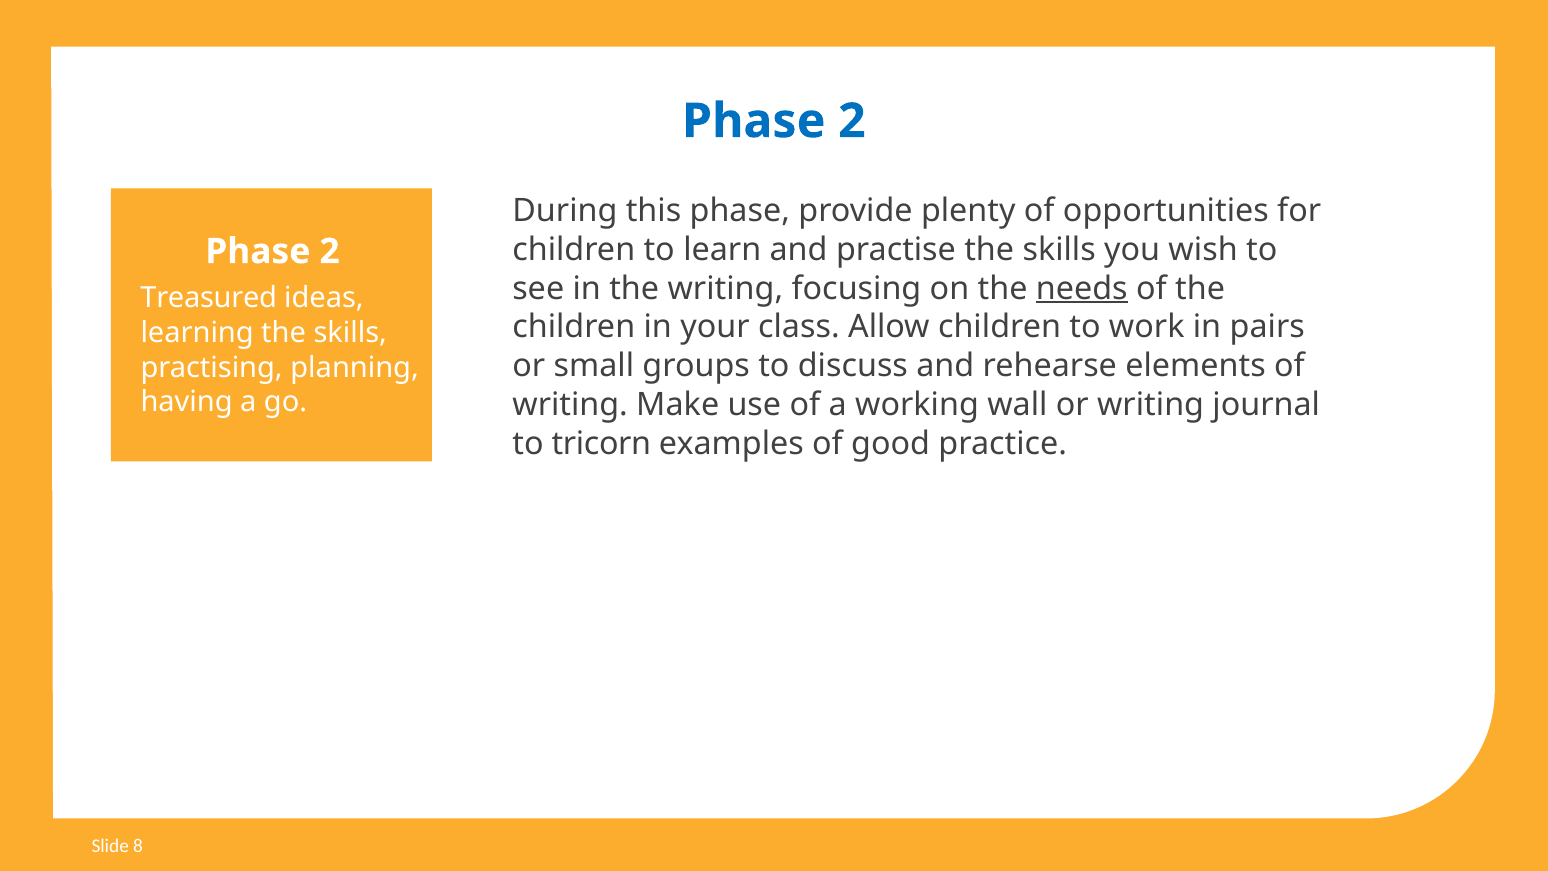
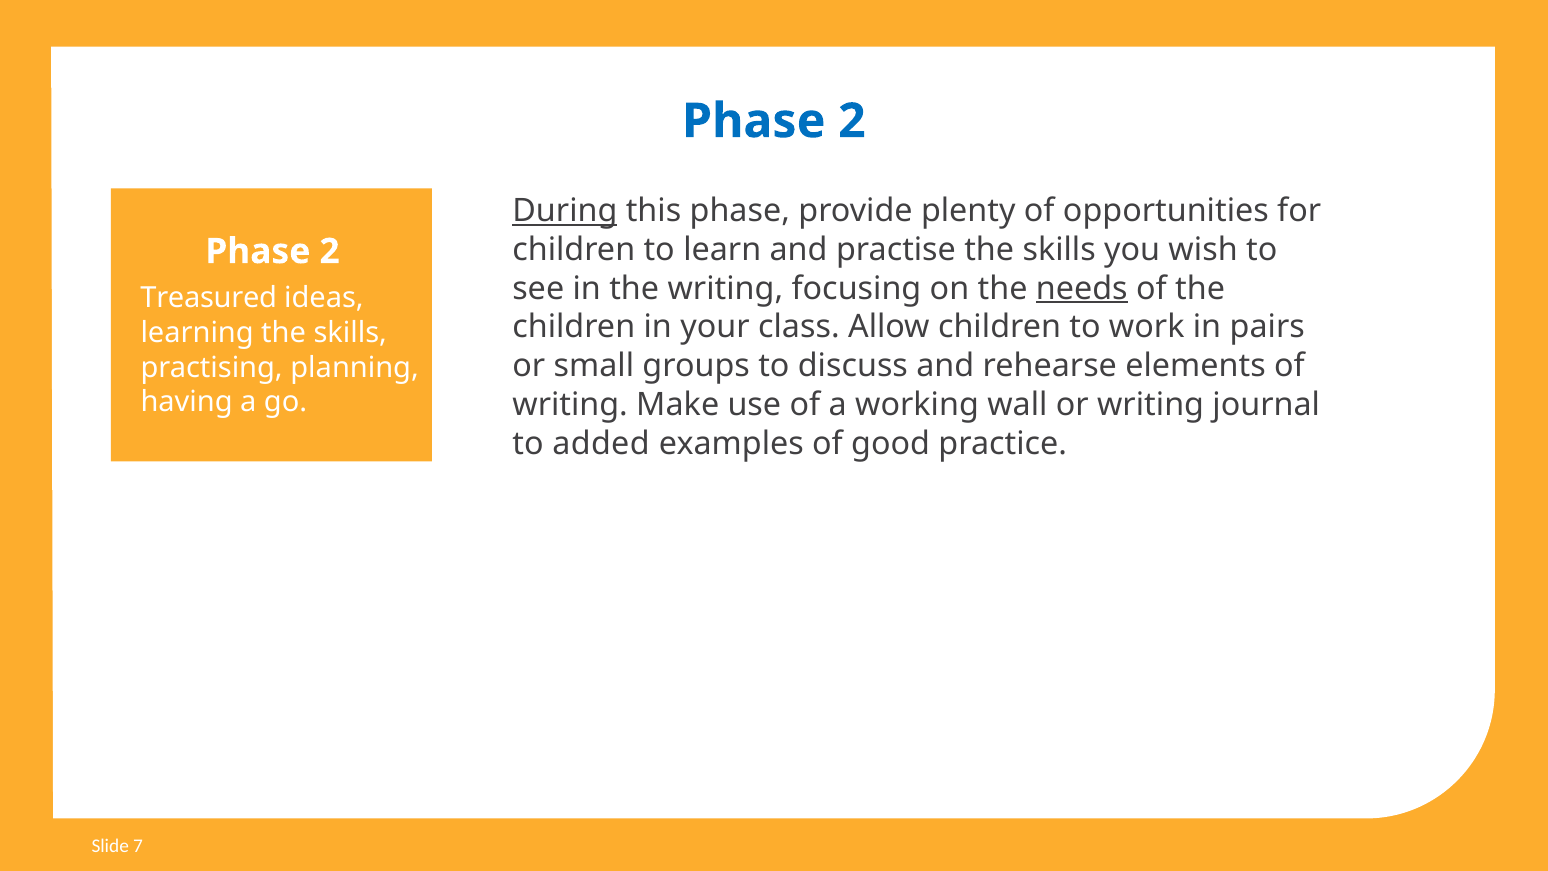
During underline: none -> present
tricorn: tricorn -> added
8: 8 -> 7
